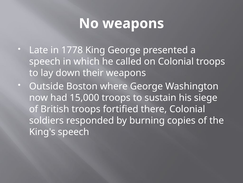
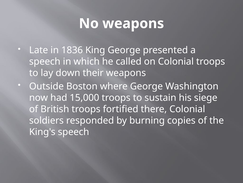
1778: 1778 -> 1836
